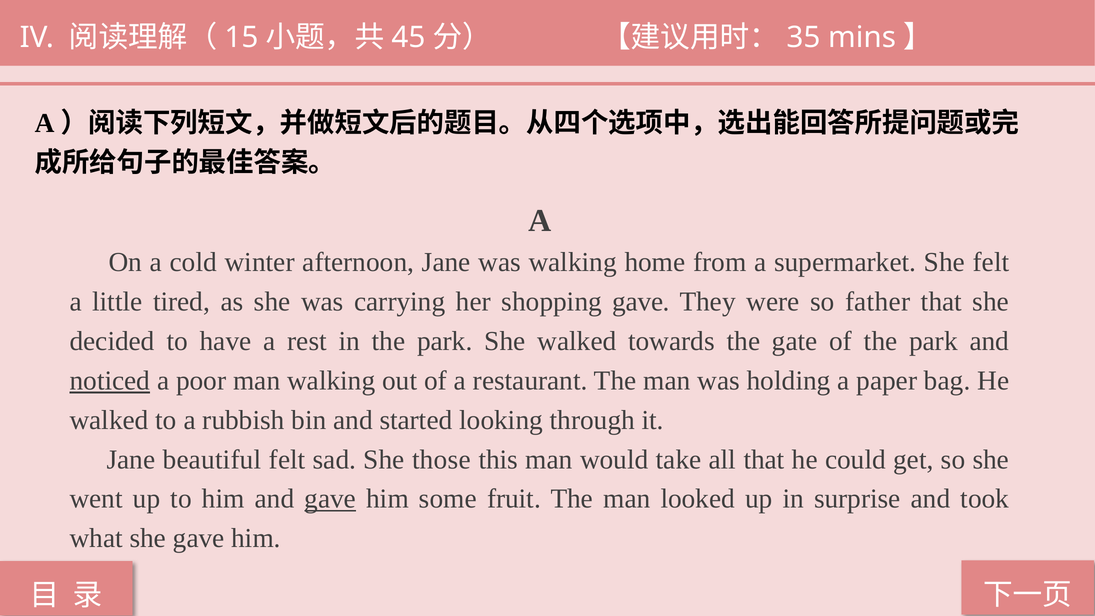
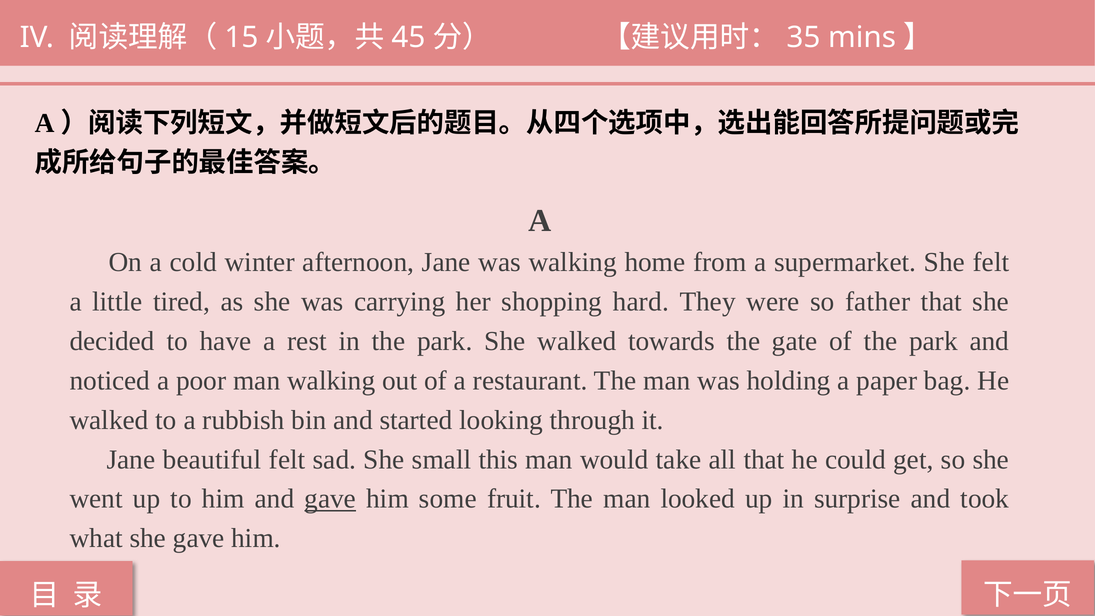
shopping gave: gave -> hard
noticed underline: present -> none
those: those -> small
